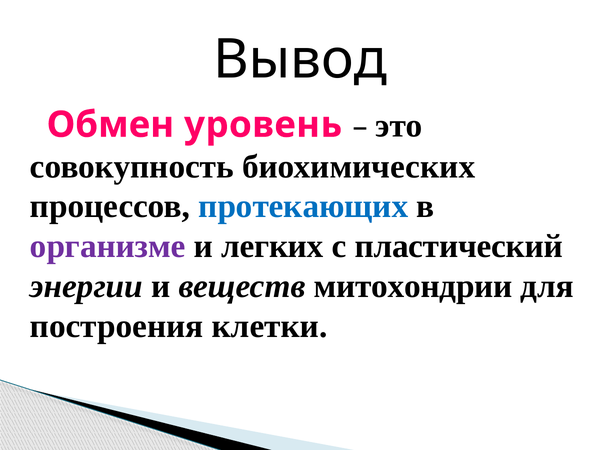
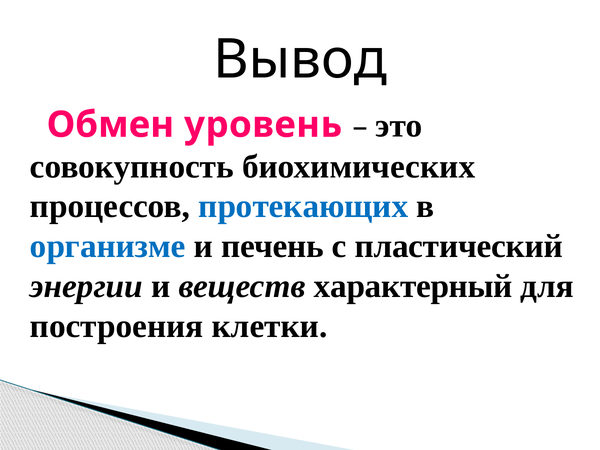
организме colour: purple -> blue
легких: легких -> печень
митохондрии: митохондрии -> характерный
